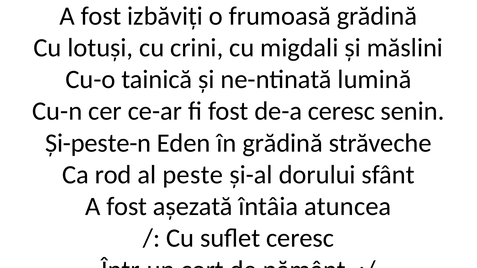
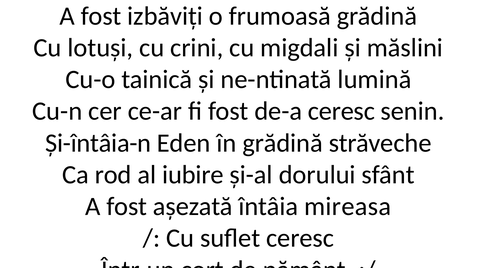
Și-peste-n: Și-peste-n -> Și-întâia-n
peste: peste -> iubire
atuncea: atuncea -> mireasa
